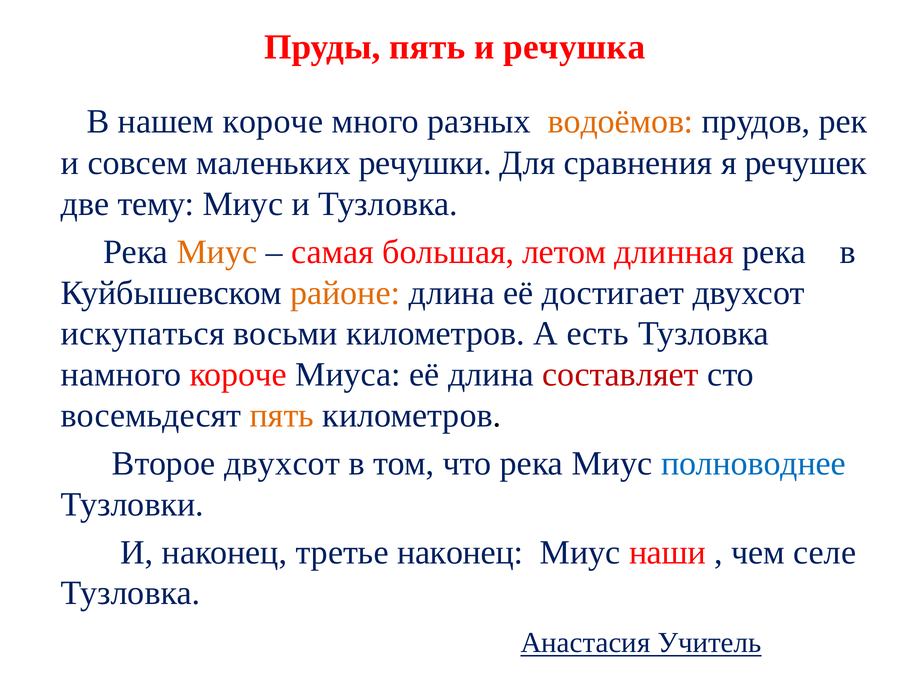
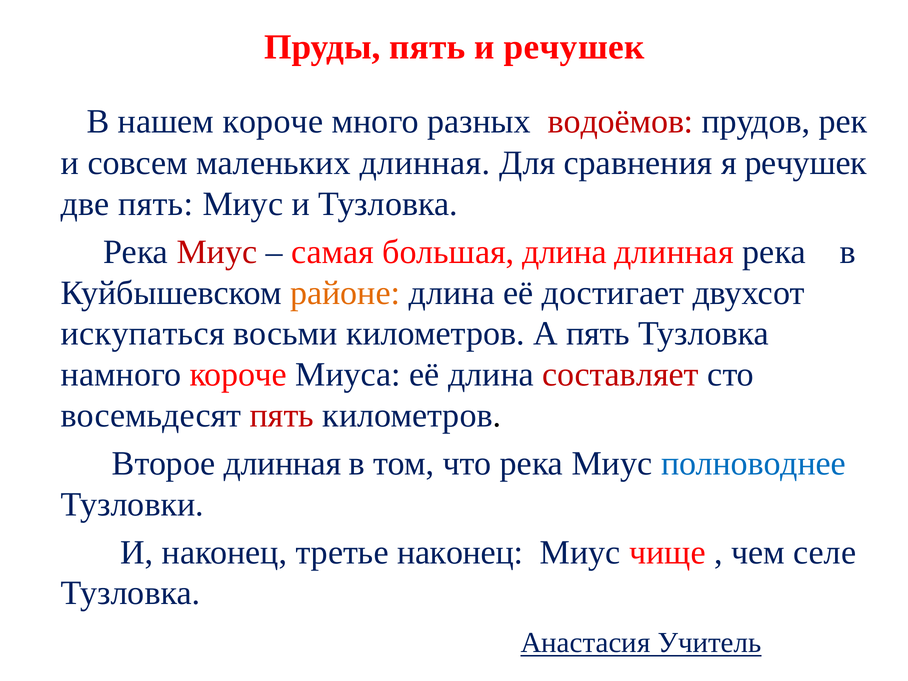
и речушка: речушка -> речушек
водоёмов colour: orange -> red
маленьких речушки: речушки -> длинная
две тему: тему -> пять
Миус at (217, 252) colour: orange -> red
большая летом: летом -> длина
А есть: есть -> пять
пять at (282, 415) colour: orange -> red
Второе двухсот: двухсот -> длинная
наши: наши -> чище
